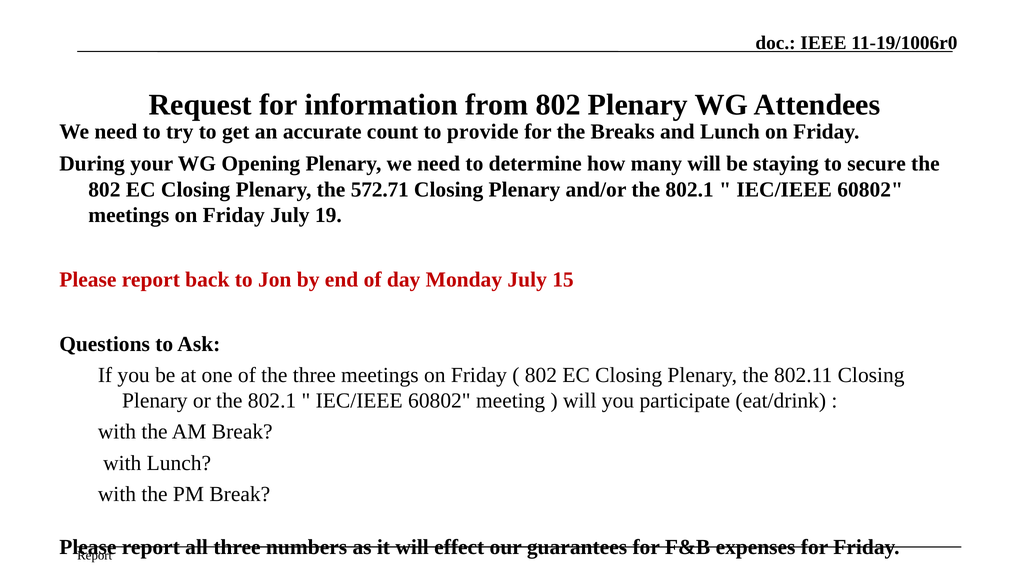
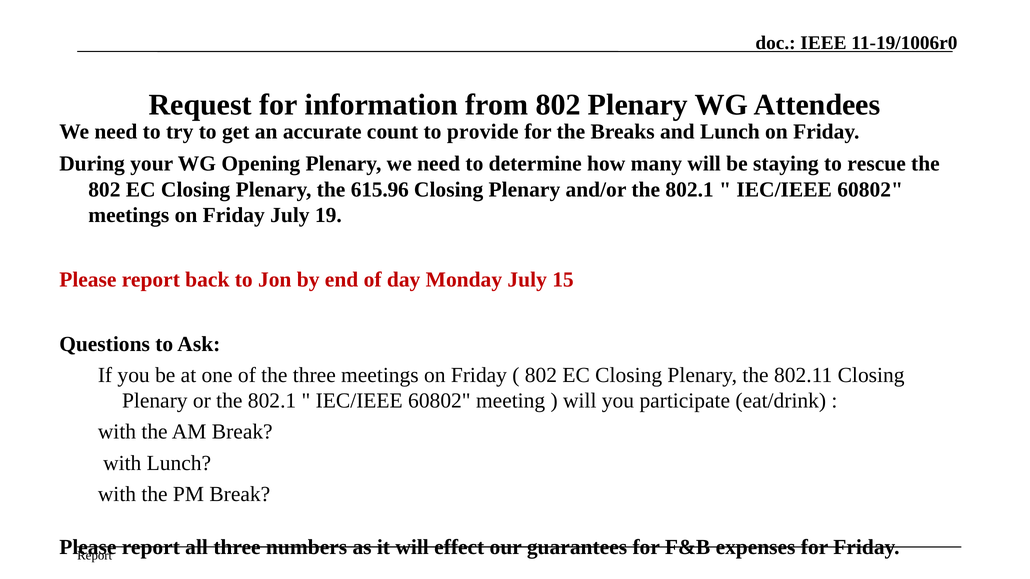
secure: secure -> rescue
572.71: 572.71 -> 615.96
